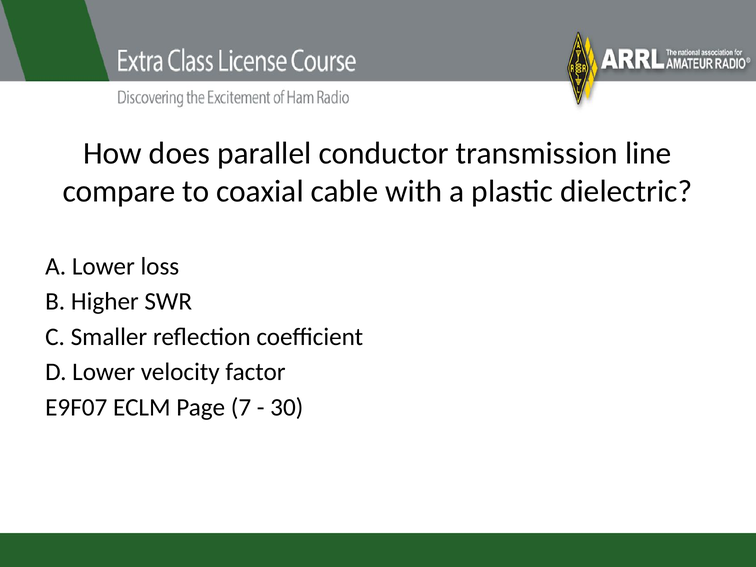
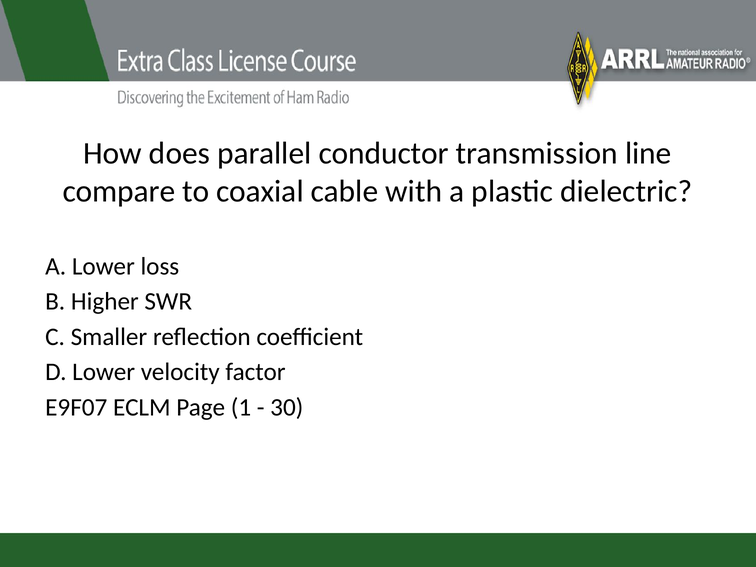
7: 7 -> 1
